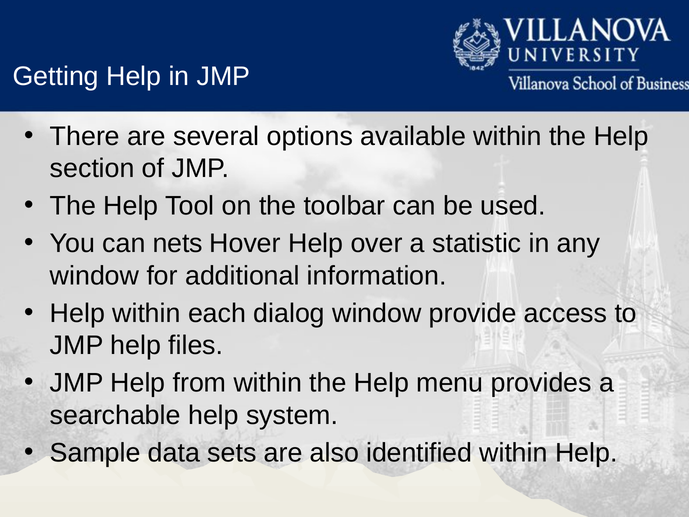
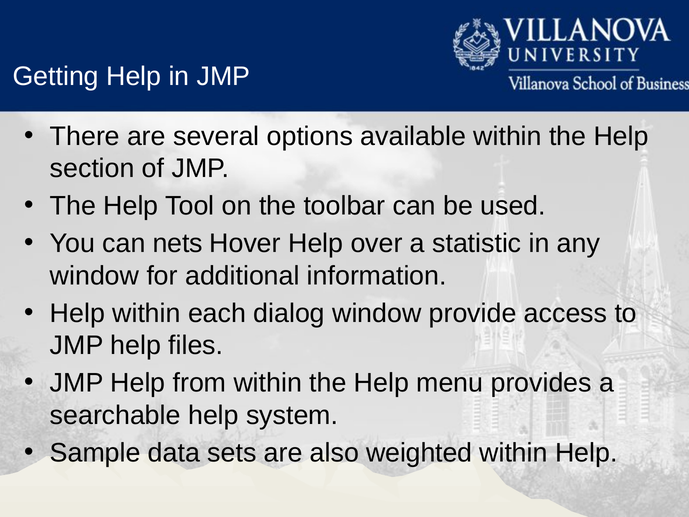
identified: identified -> weighted
